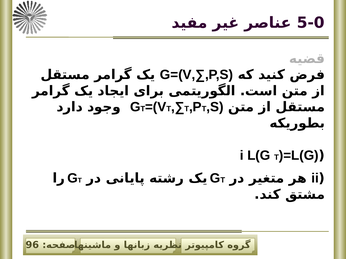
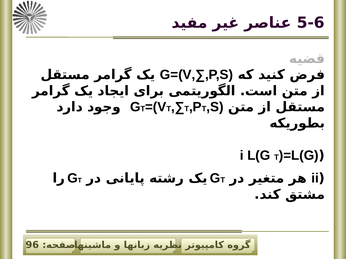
5-0: 5-0 -> 5-6
